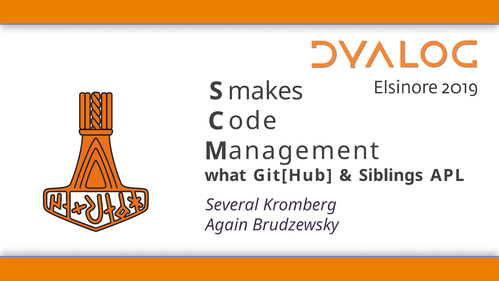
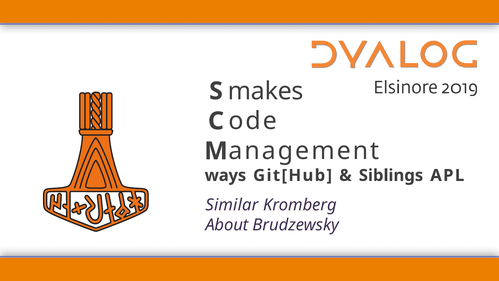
what: what -> ways
Several: Several -> Similar
Again: Again -> About
